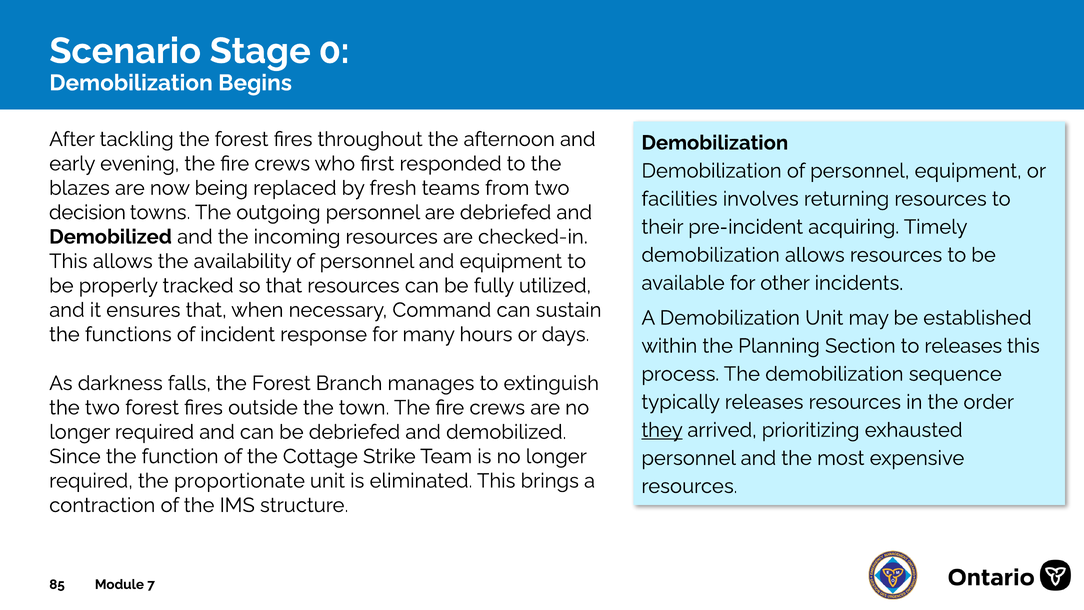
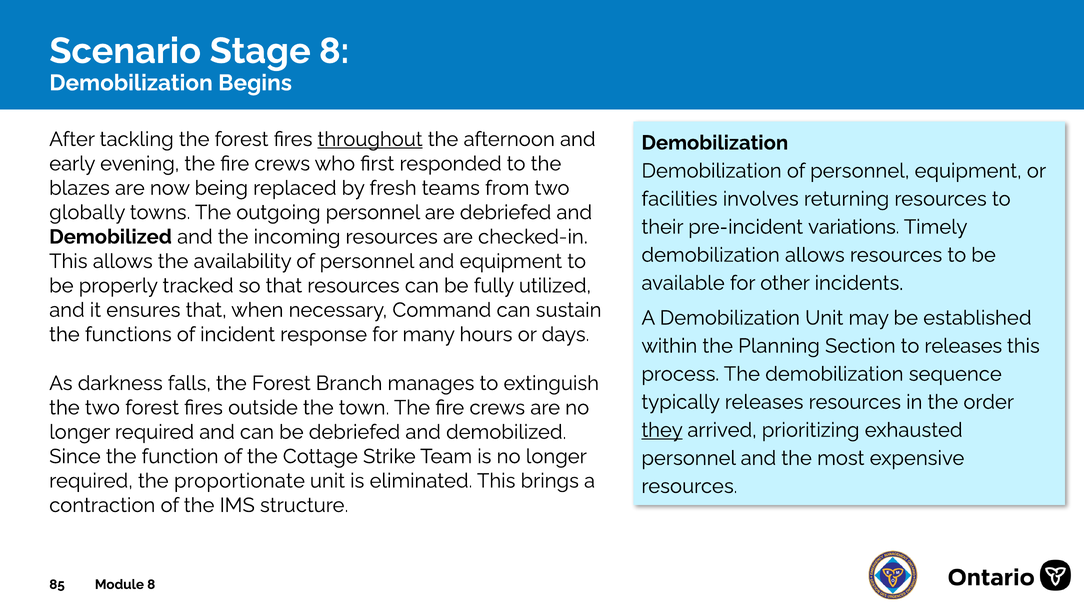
Stage 0: 0 -> 8
throughout underline: none -> present
decision: decision -> globally
acquiring: acquiring -> variations
Module 7: 7 -> 8
